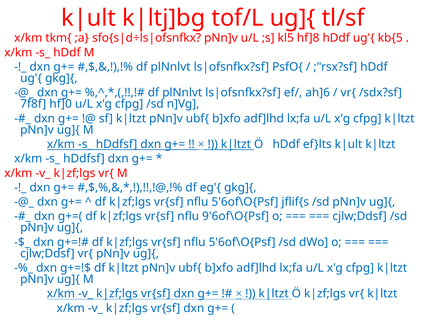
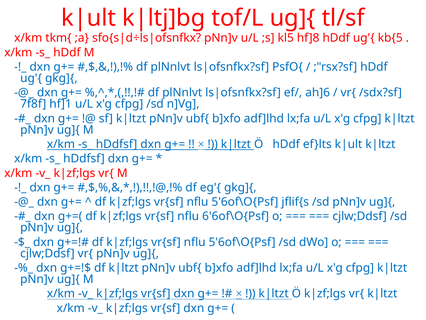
hf]0: hf]0 -> hf]1
9'6of\O{Psf: 9'6of\O{Psf -> 6'6of\O{Psf
